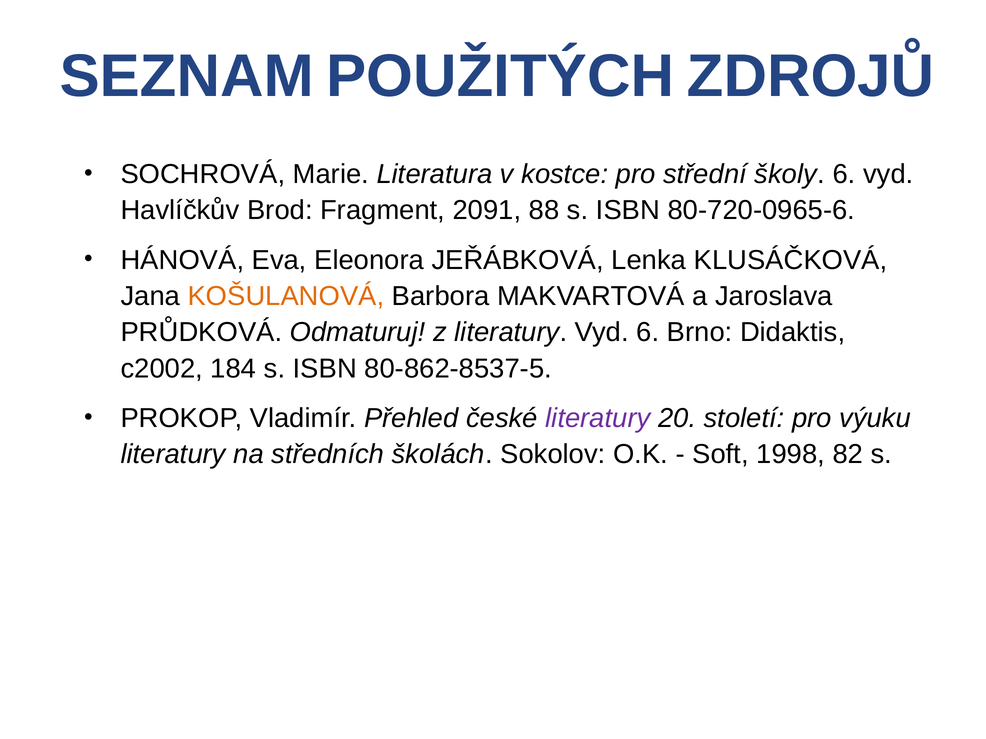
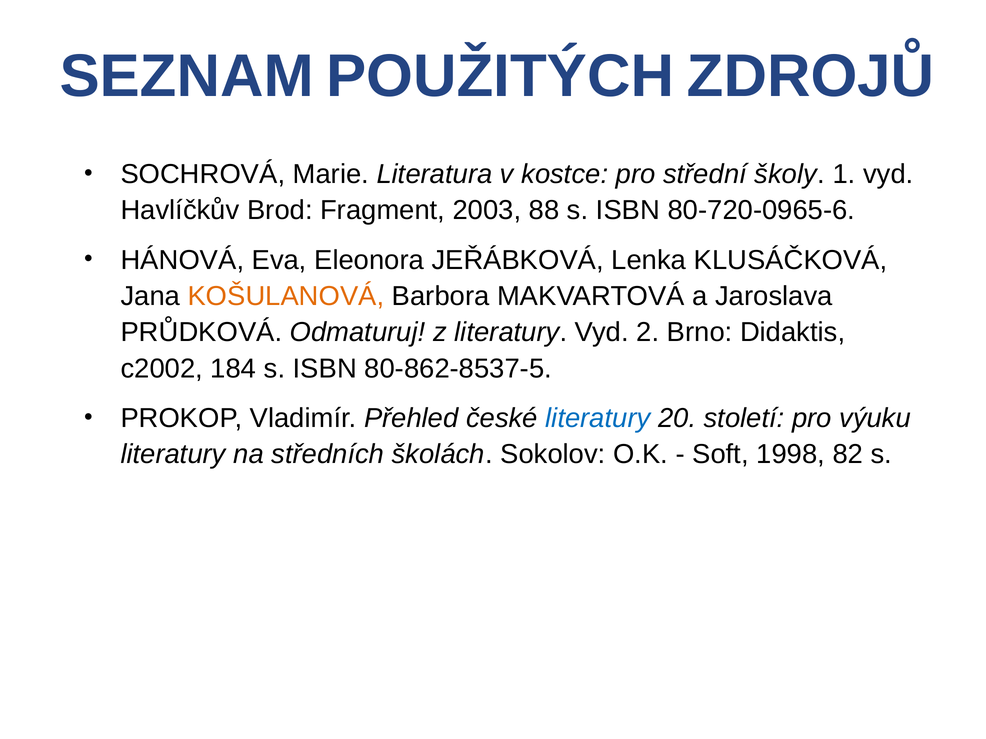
školy 6: 6 -> 1
2091: 2091 -> 2003
Vyd 6: 6 -> 2
literatury at (598, 419) colour: purple -> blue
